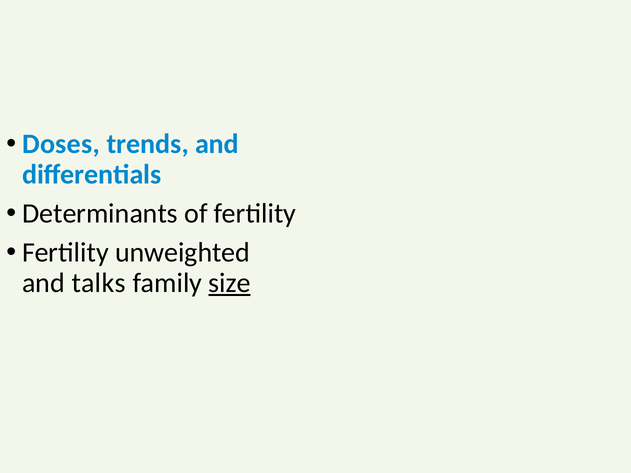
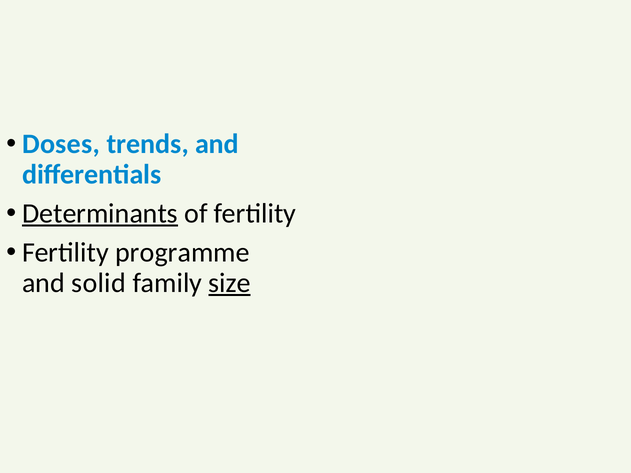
Determinants underline: none -> present
unweighted: unweighted -> programme
talks: talks -> solid
